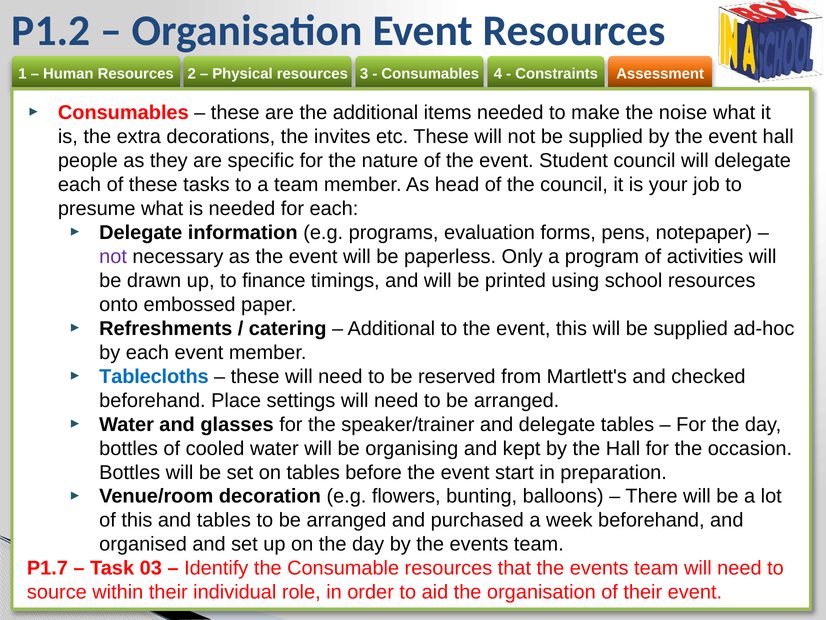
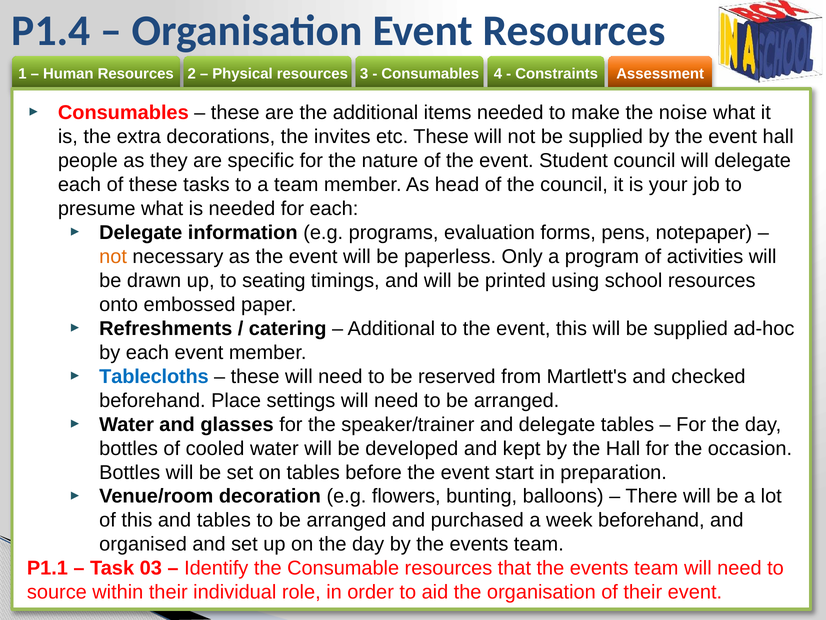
P1.2: P1.2 -> P1.4
not at (113, 256) colour: purple -> orange
finance: finance -> seating
organising: organising -> developed
P1.7: P1.7 -> P1.1
